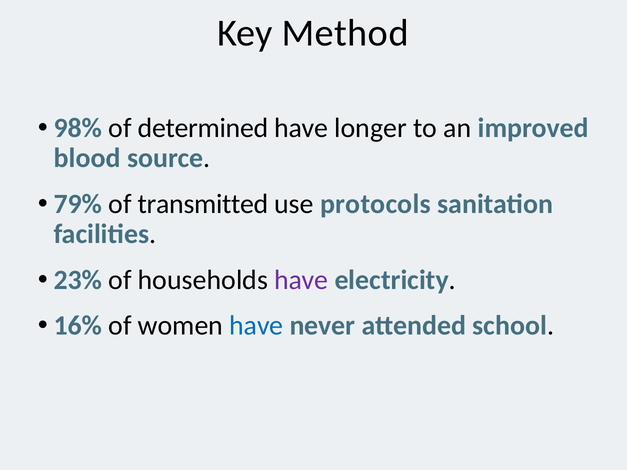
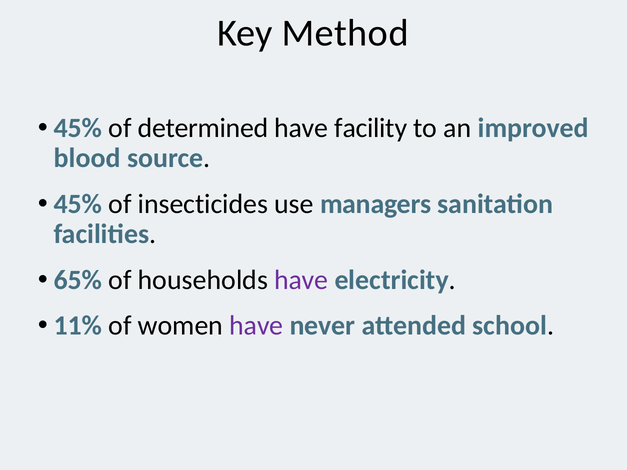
98% at (78, 128): 98% -> 45%
longer: longer -> facility
79% at (78, 204): 79% -> 45%
transmitted: transmitted -> insecticides
protocols: protocols -> managers
23%: 23% -> 65%
16%: 16% -> 11%
have at (256, 326) colour: blue -> purple
